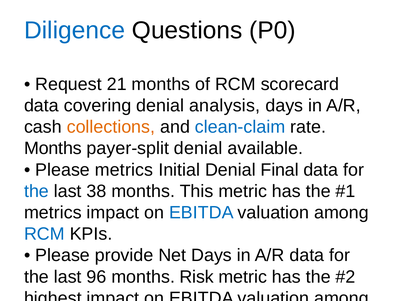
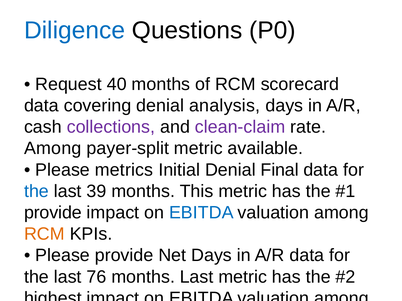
21: 21 -> 40
collections colour: orange -> purple
clean-claim colour: blue -> purple
Months at (53, 149): Months -> Among
payer-split denial: denial -> metric
38: 38 -> 39
metrics at (53, 213): metrics -> provide
RCM at (44, 234) colour: blue -> orange
96: 96 -> 76
months Risk: Risk -> Last
